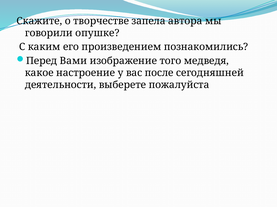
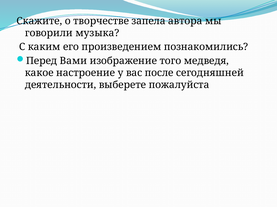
опушке: опушке -> музыка
